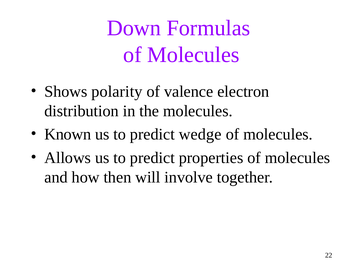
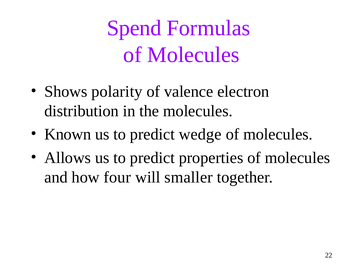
Down: Down -> Spend
then: then -> four
involve: involve -> smaller
